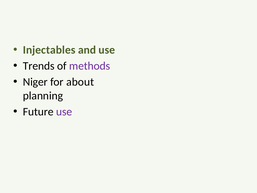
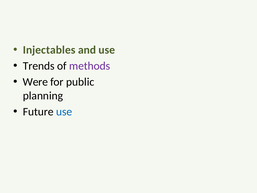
Niger: Niger -> Were
about: about -> public
use at (64, 112) colour: purple -> blue
